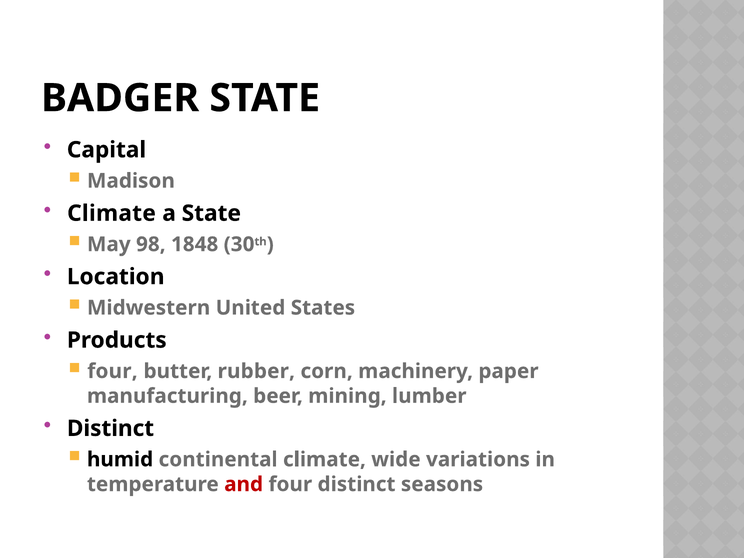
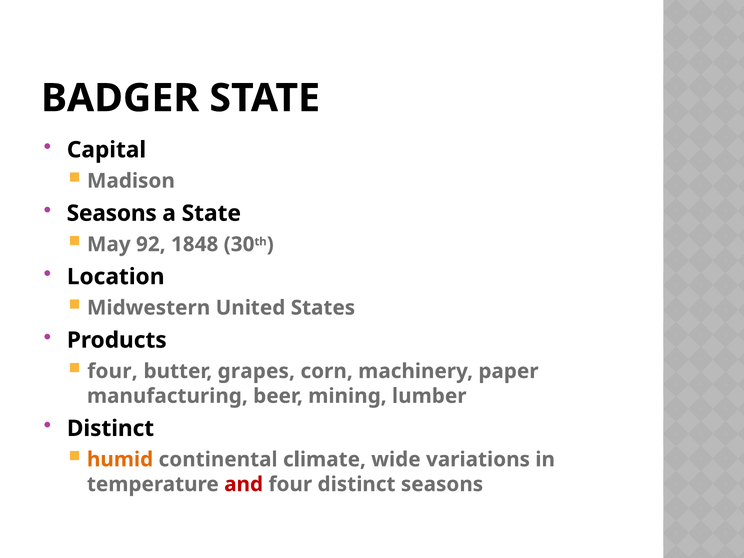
Climate at (111, 213): Climate -> Seasons
98: 98 -> 92
rubber: rubber -> grapes
humid colour: black -> orange
